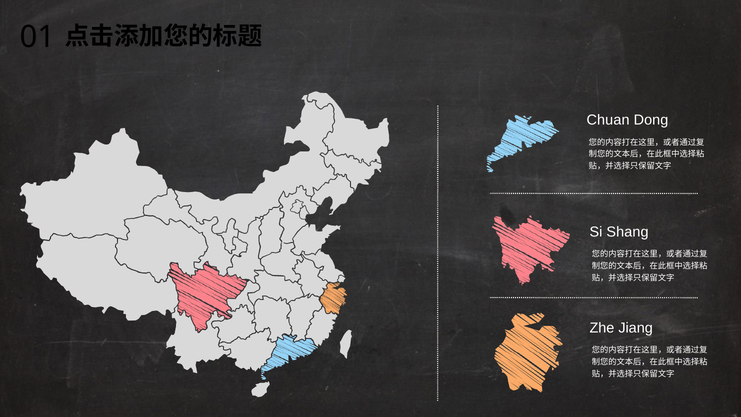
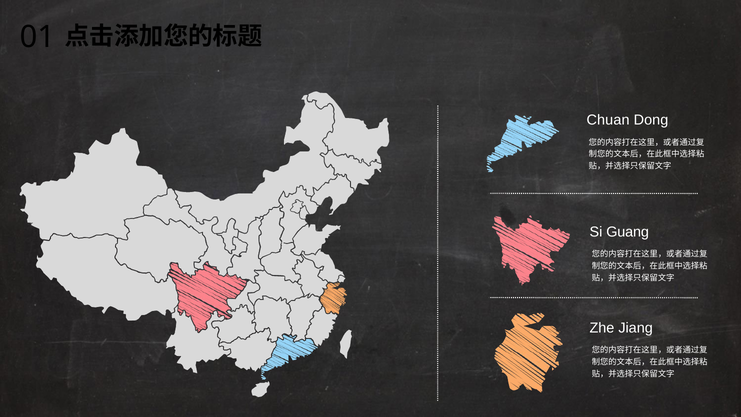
Shang: Shang -> Guang
